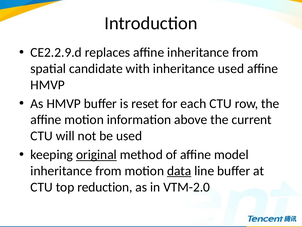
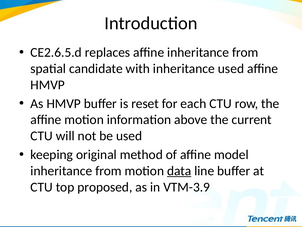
CE2.2.9.d: CE2.2.9.d -> CE2.6.5.d
original underline: present -> none
reduction: reduction -> proposed
VTM-2.0: VTM-2.0 -> VTM-3.9
